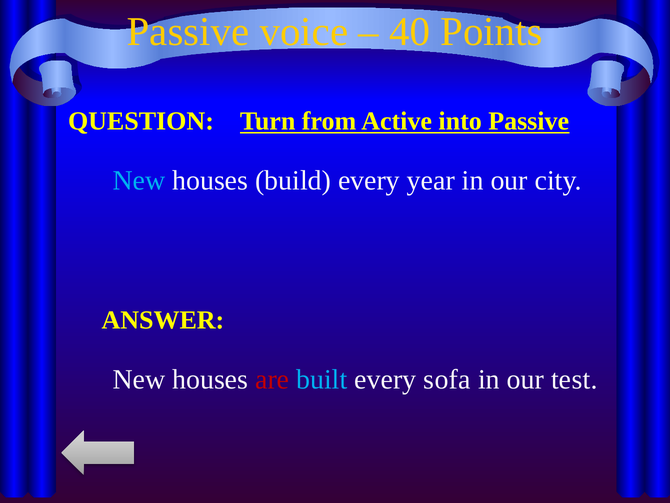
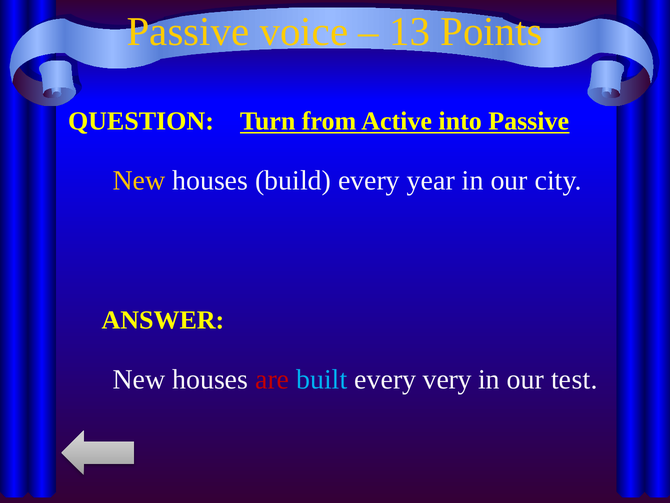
40: 40 -> 13
New at (139, 181) colour: light blue -> yellow
sofa: sofa -> very
